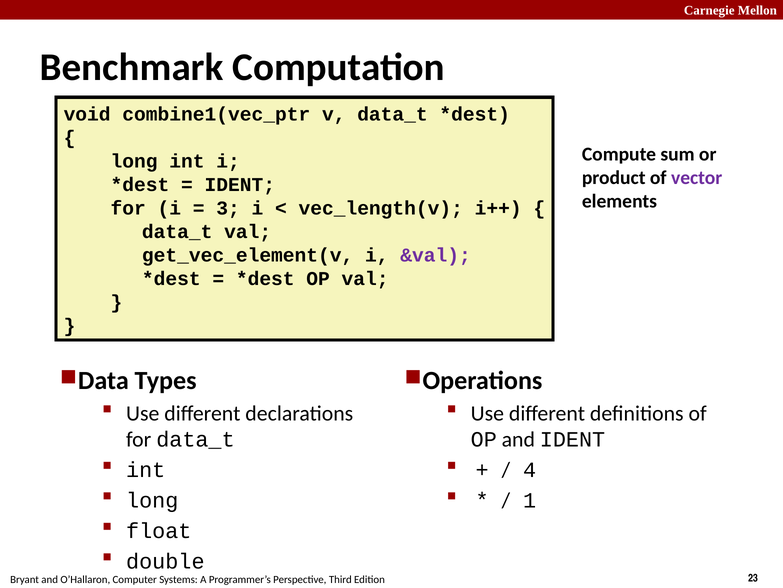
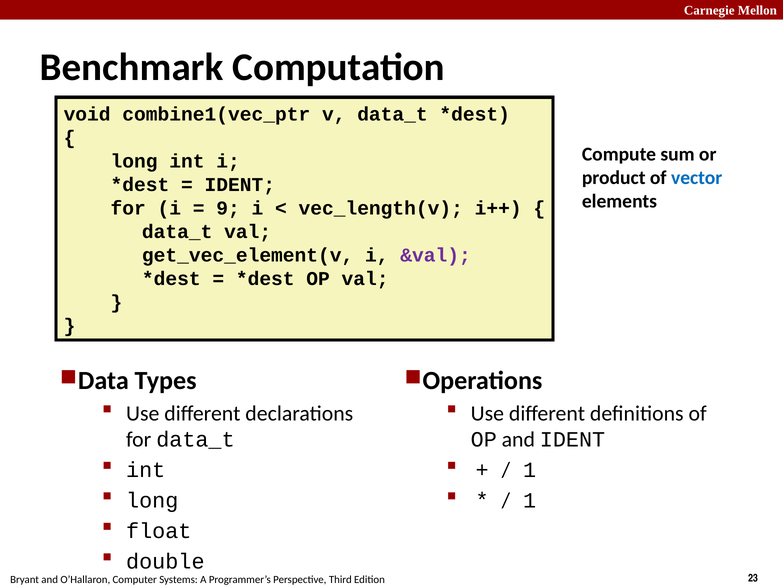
vector colour: purple -> blue
3: 3 -> 9
4 at (530, 470): 4 -> 1
